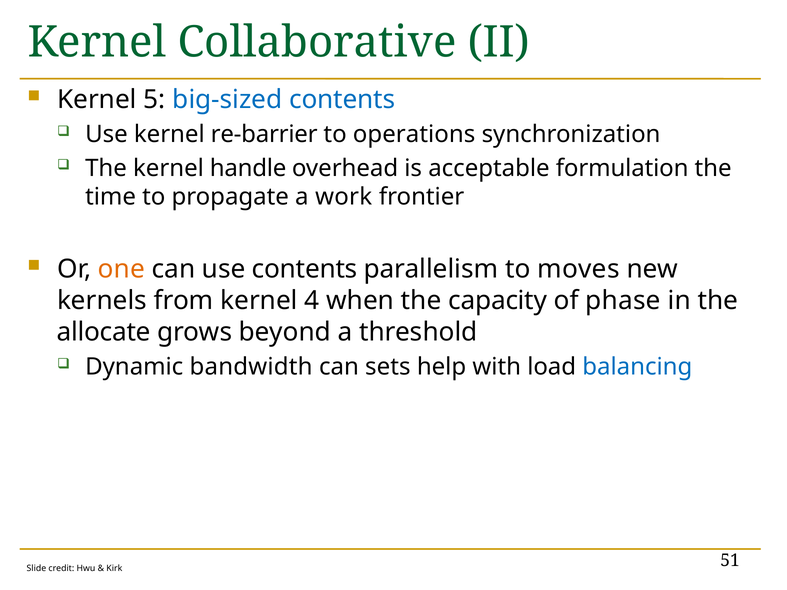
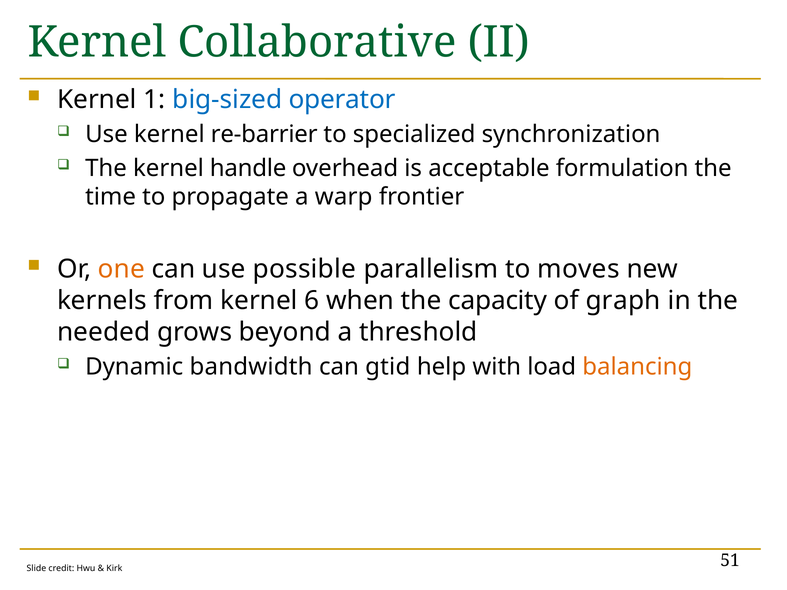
5: 5 -> 1
big-sized contents: contents -> operator
operations: operations -> specialized
work: work -> warp
use contents: contents -> possible
4: 4 -> 6
phase: phase -> graph
allocate: allocate -> needed
sets: sets -> gtid
balancing colour: blue -> orange
